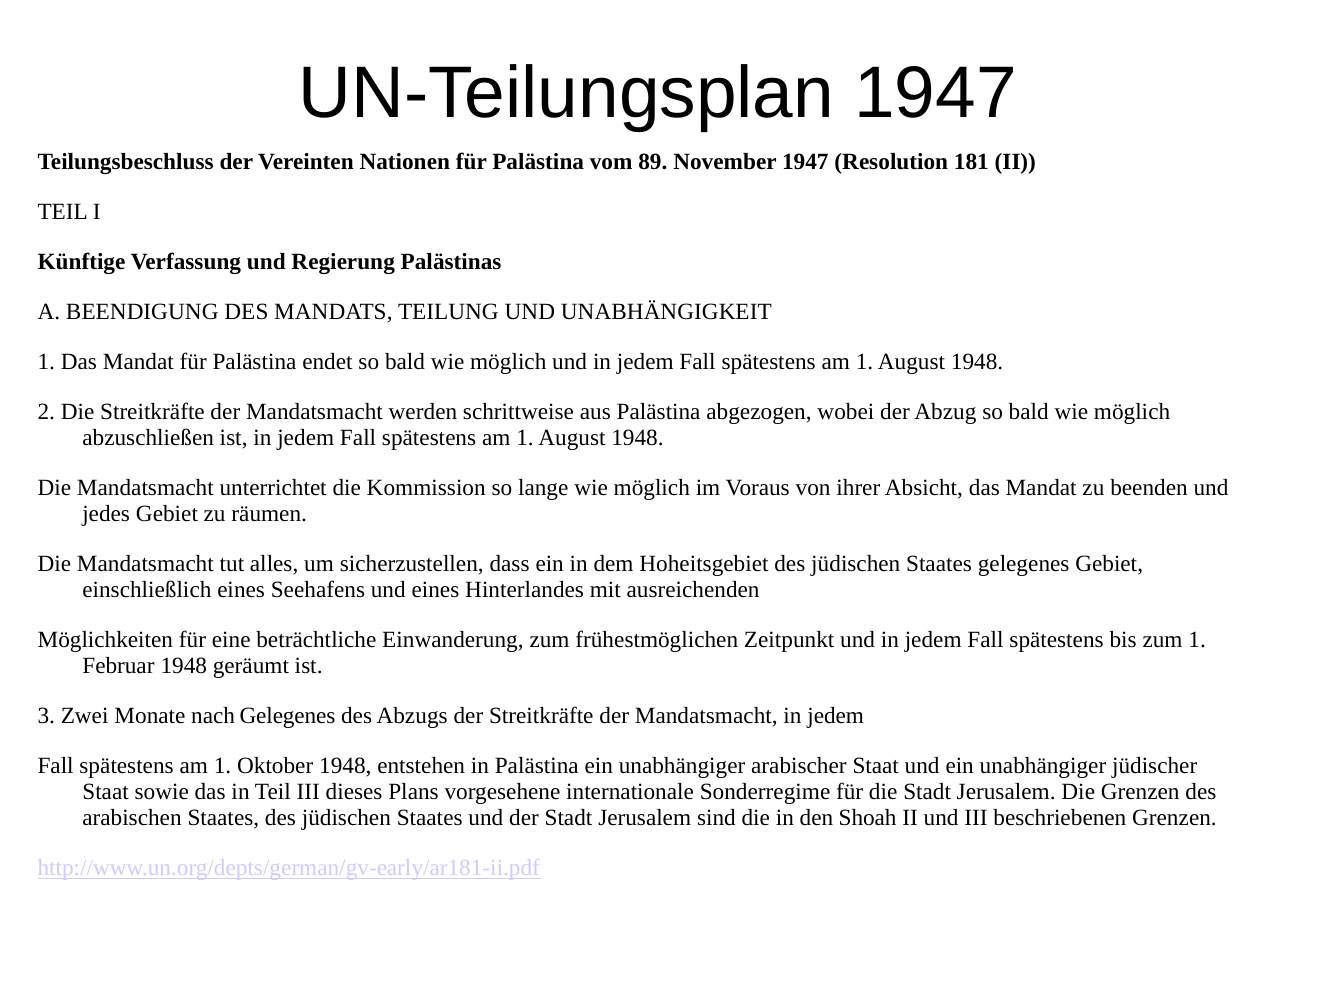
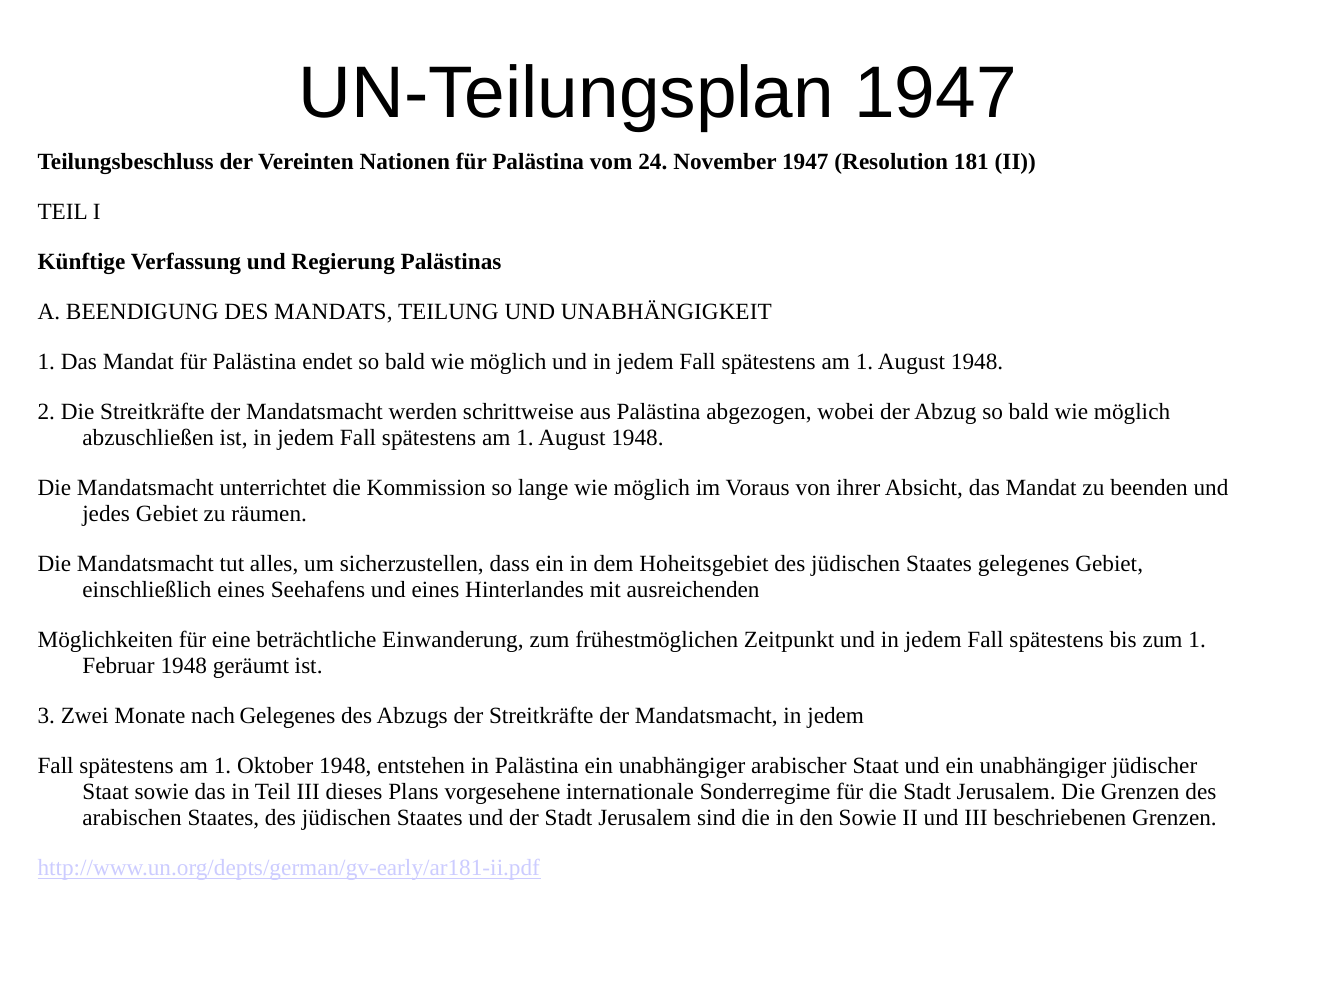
89: 89 -> 24
den Shoah: Shoah -> Sowie
